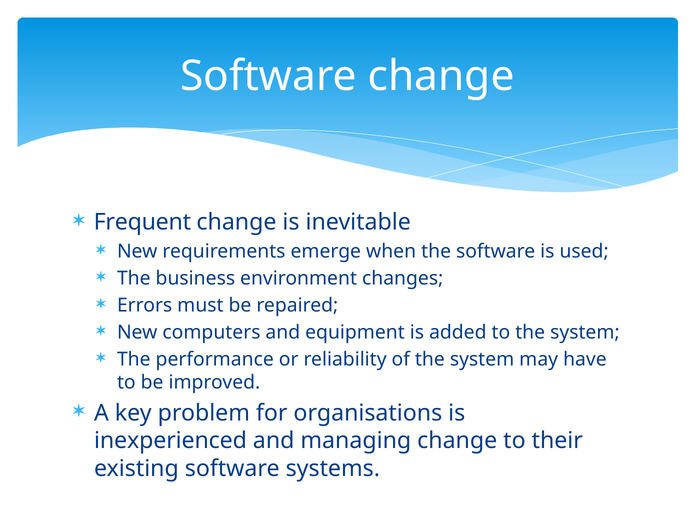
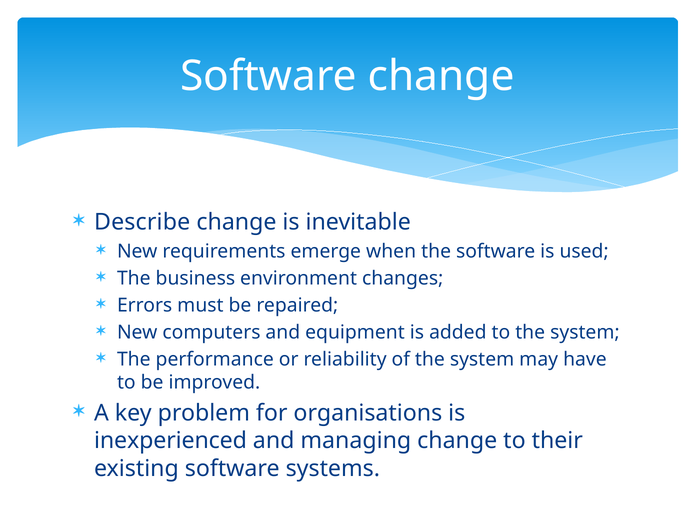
Frequent: Frequent -> Describe
